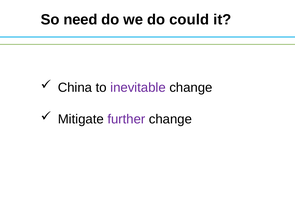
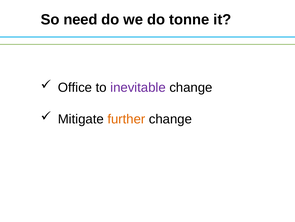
could: could -> tonne
China: China -> Office
further colour: purple -> orange
